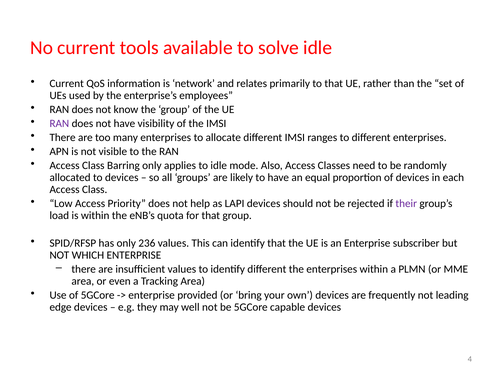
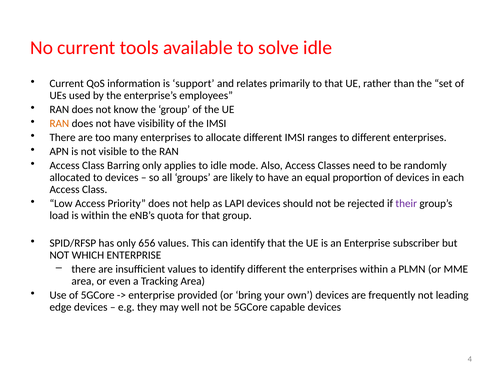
network: network -> support
RAN at (59, 124) colour: purple -> orange
236: 236 -> 656
